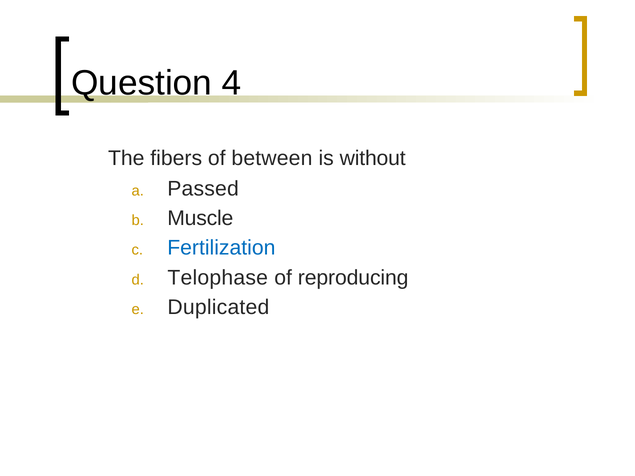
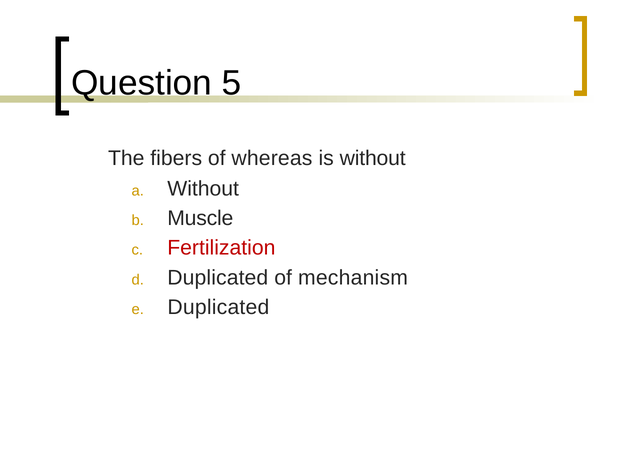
4: 4 -> 5
between: between -> whereas
Passed at (203, 189): Passed -> Without
Fertilization colour: blue -> red
Telophase at (218, 278): Telophase -> Duplicated
reproducing: reproducing -> mechanism
